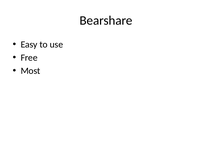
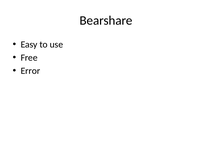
Most: Most -> Error
